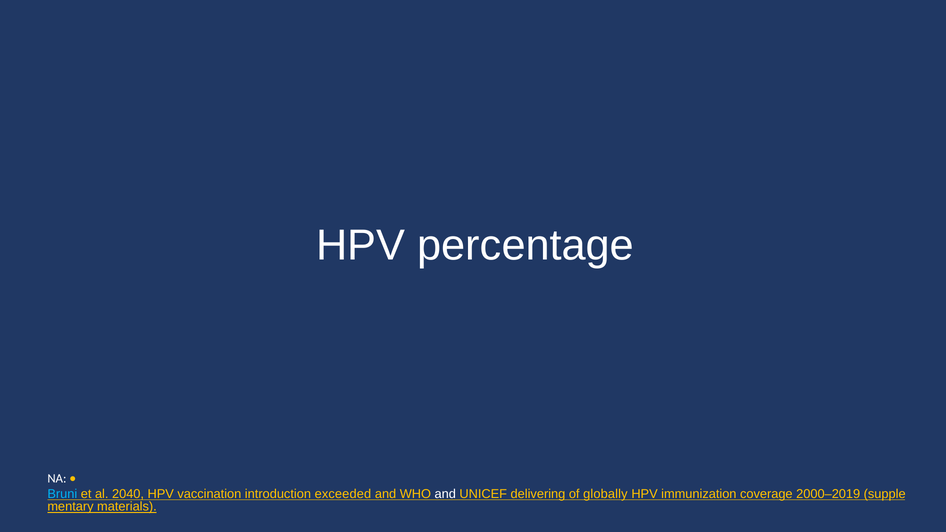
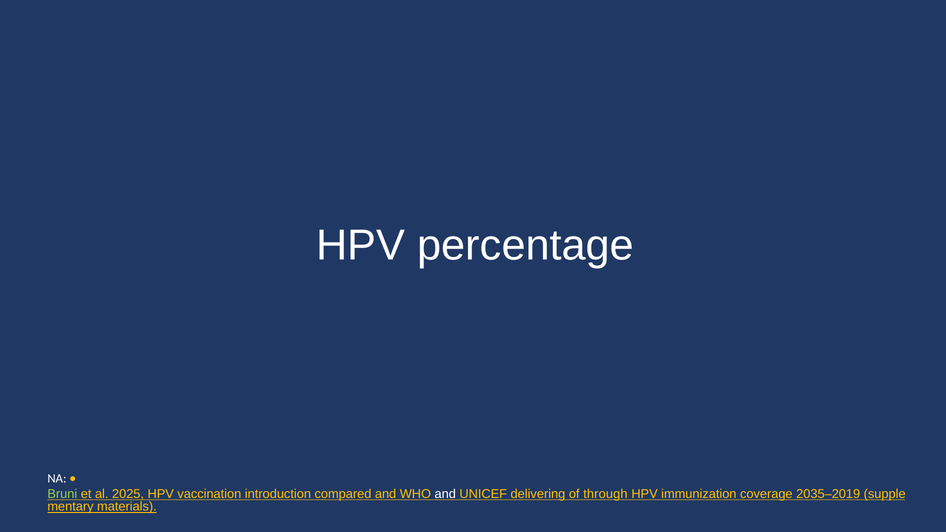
Bruni colour: light blue -> light green
2040: 2040 -> 2025
exceeded: exceeded -> compared
globally: globally -> through
2000–2019: 2000–2019 -> 2035–2019
